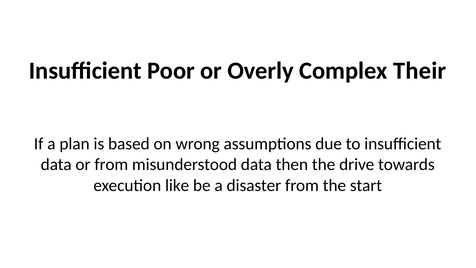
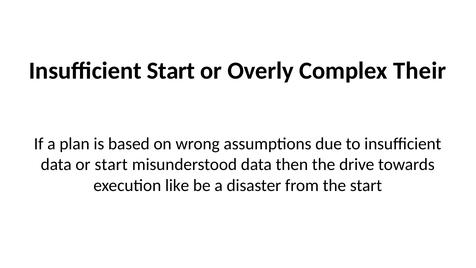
Insufficient Poor: Poor -> Start
or from: from -> start
